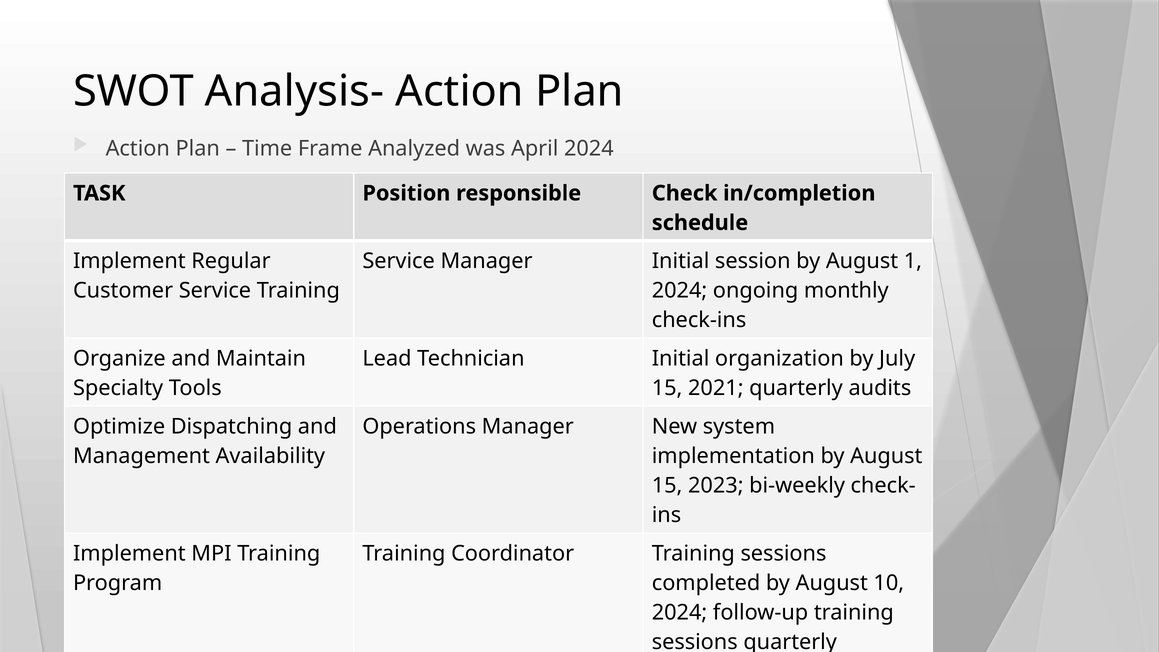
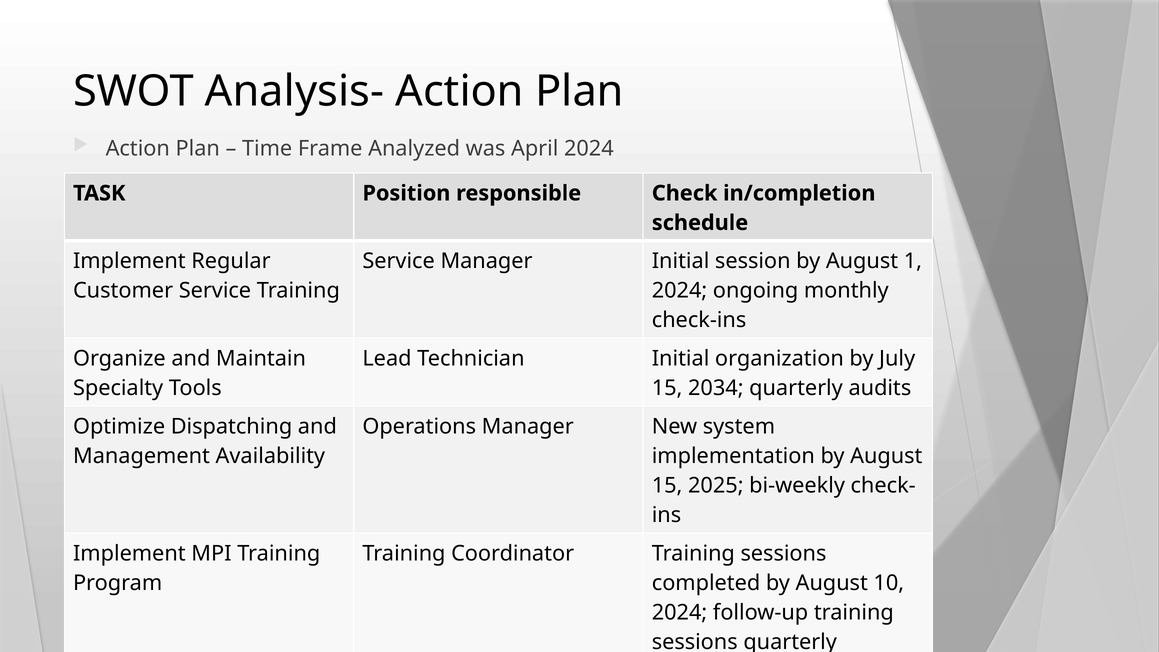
2021: 2021 -> 2034
2023: 2023 -> 2025
